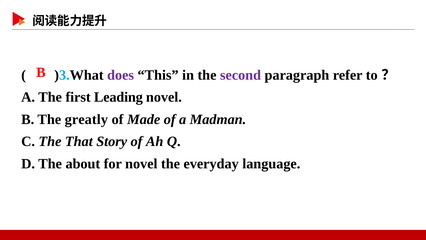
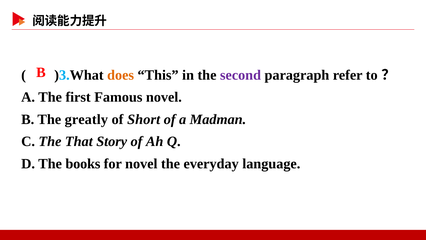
does colour: purple -> orange
Leading: Leading -> Famous
Made: Made -> Short
about: about -> books
